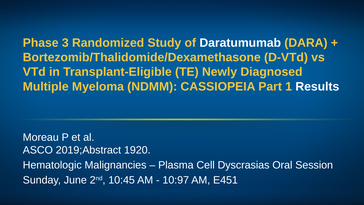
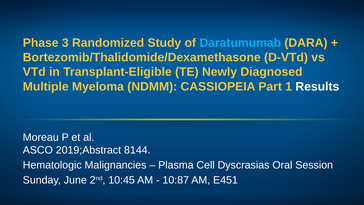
Daratumumab colour: white -> light blue
1920: 1920 -> 8144
10:97: 10:97 -> 10:87
